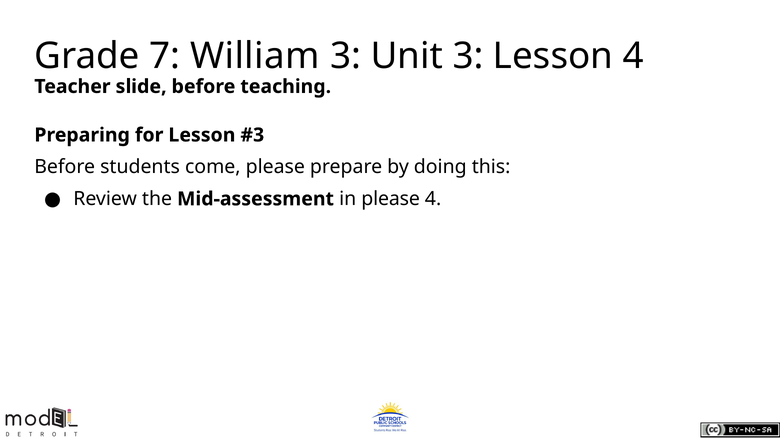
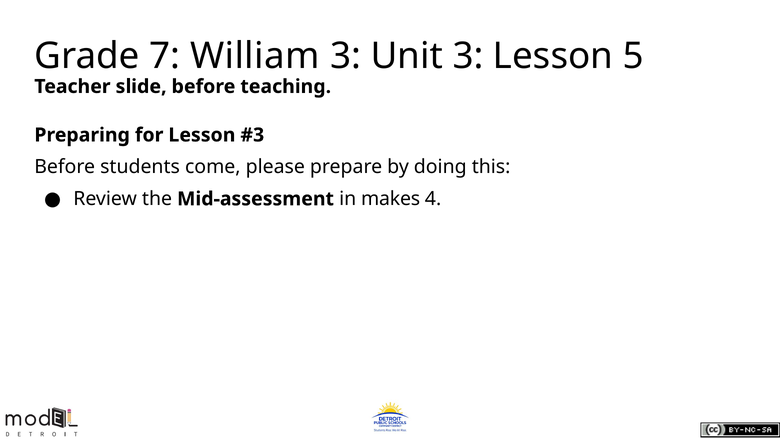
Lesson 4: 4 -> 5
in please: please -> makes
